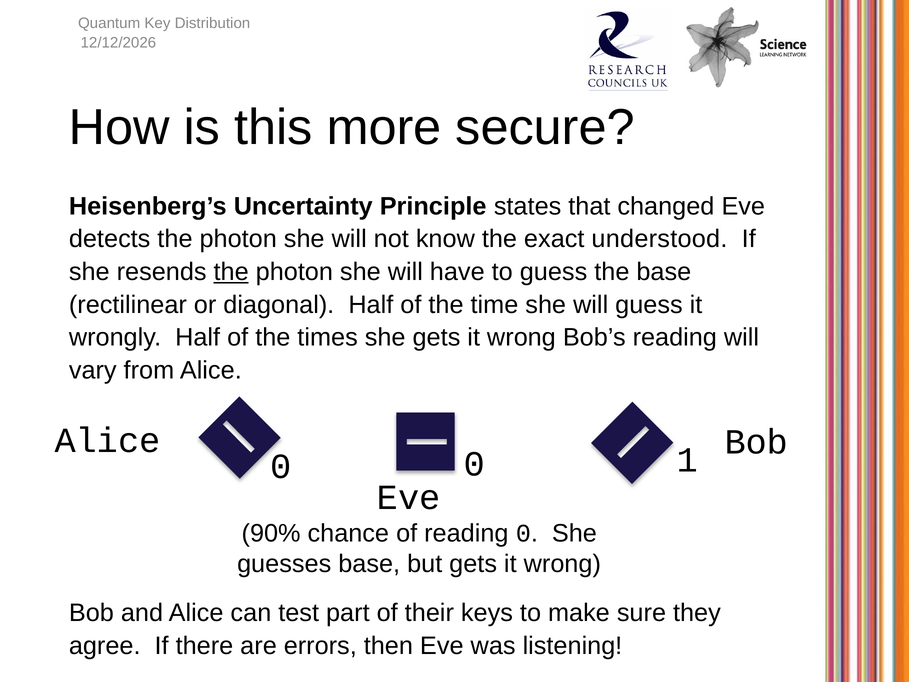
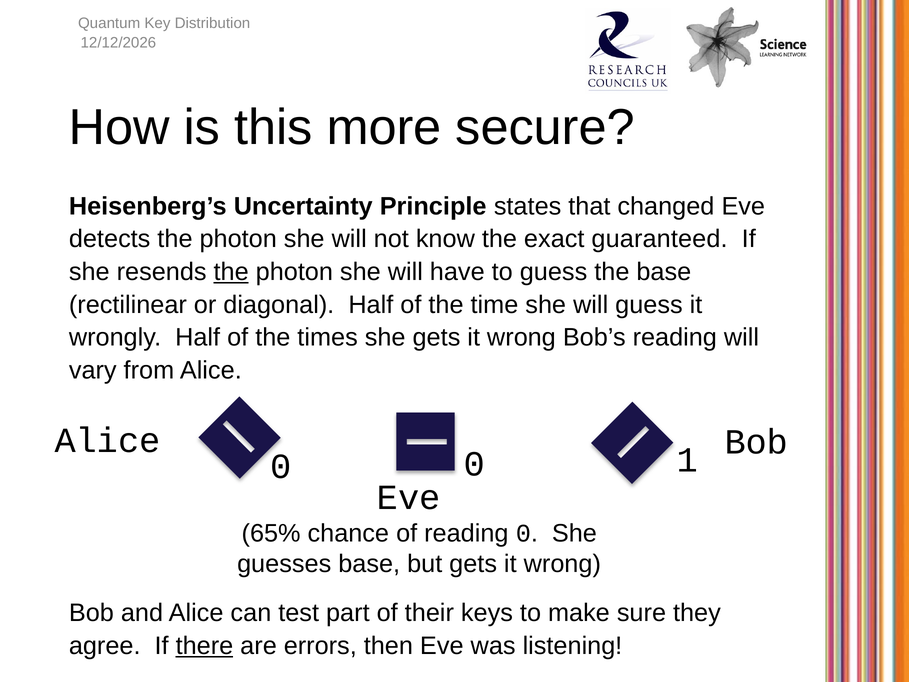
understood: understood -> guaranteed
90%: 90% -> 65%
there underline: none -> present
